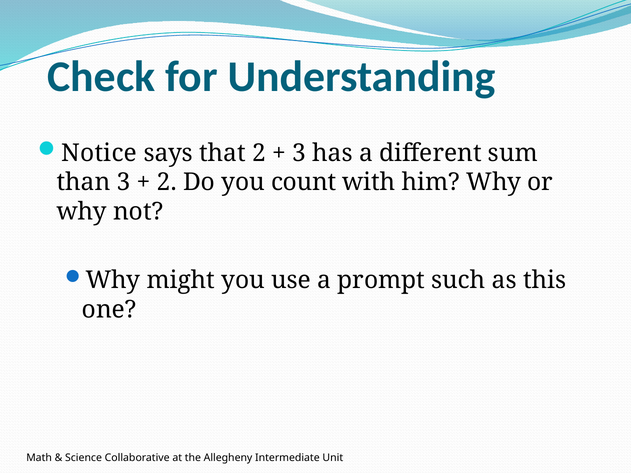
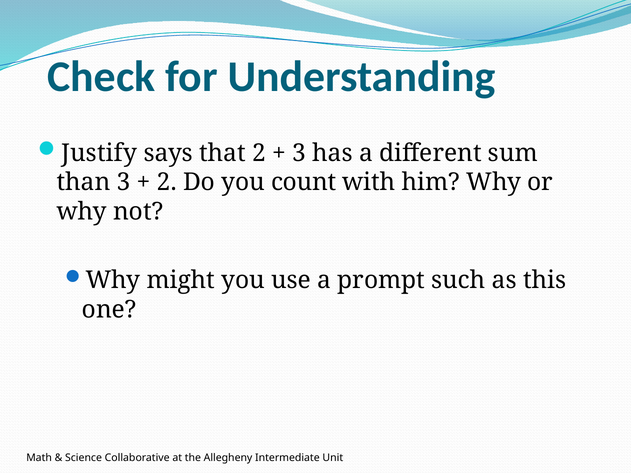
Notice: Notice -> Justify
